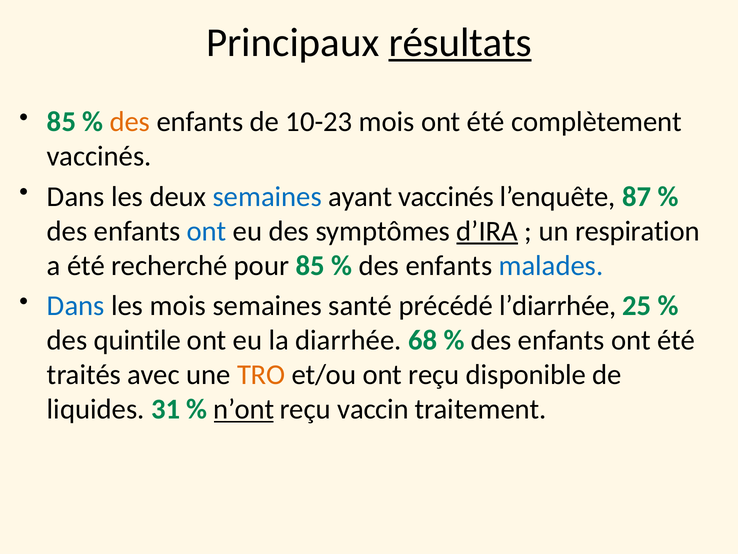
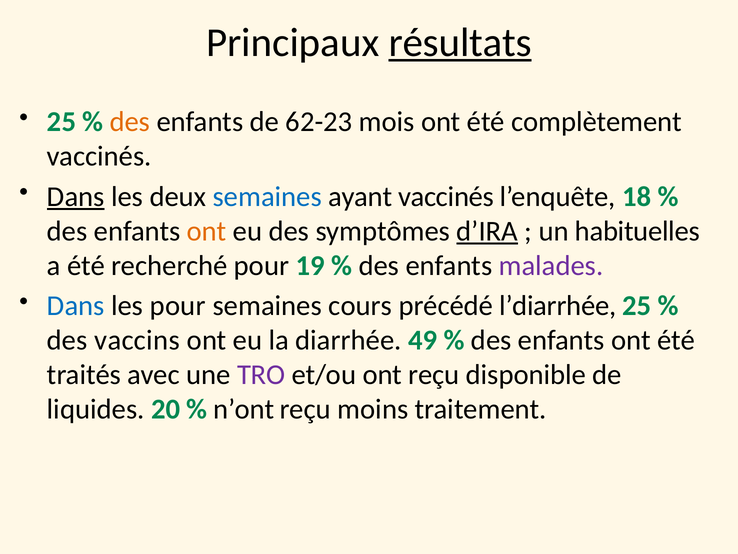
85 at (62, 122): 85 -> 25
10-23: 10-23 -> 62-23
Dans at (76, 196) underline: none -> present
87: 87 -> 18
ont at (207, 231) colour: blue -> orange
respiration: respiration -> habituelles
pour 85: 85 -> 19
malades colour: blue -> purple
les mois: mois -> pour
santé: santé -> cours
quintile: quintile -> vaccins
68: 68 -> 49
TRO colour: orange -> purple
31: 31 -> 20
n’ont underline: present -> none
vaccin: vaccin -> moins
